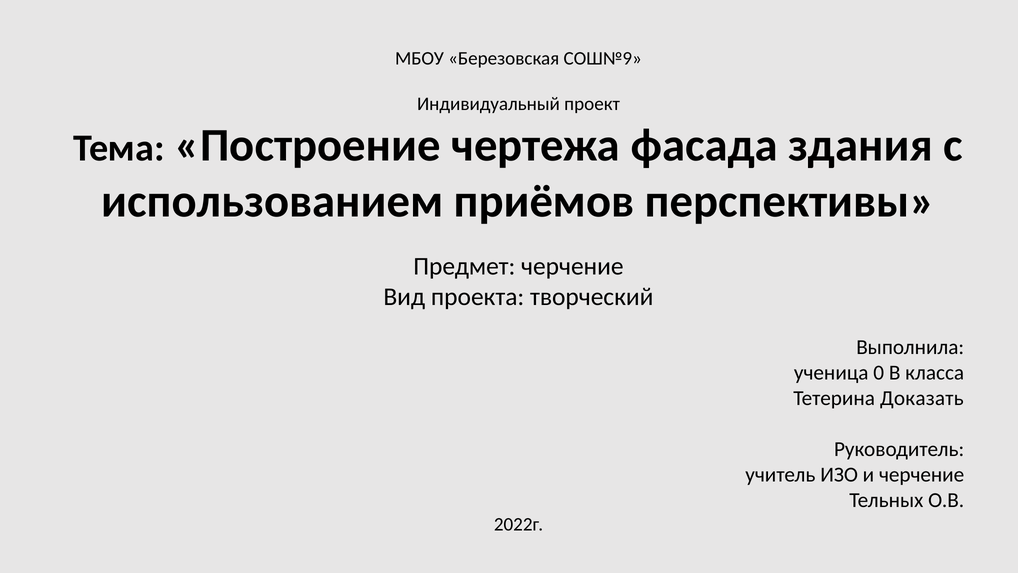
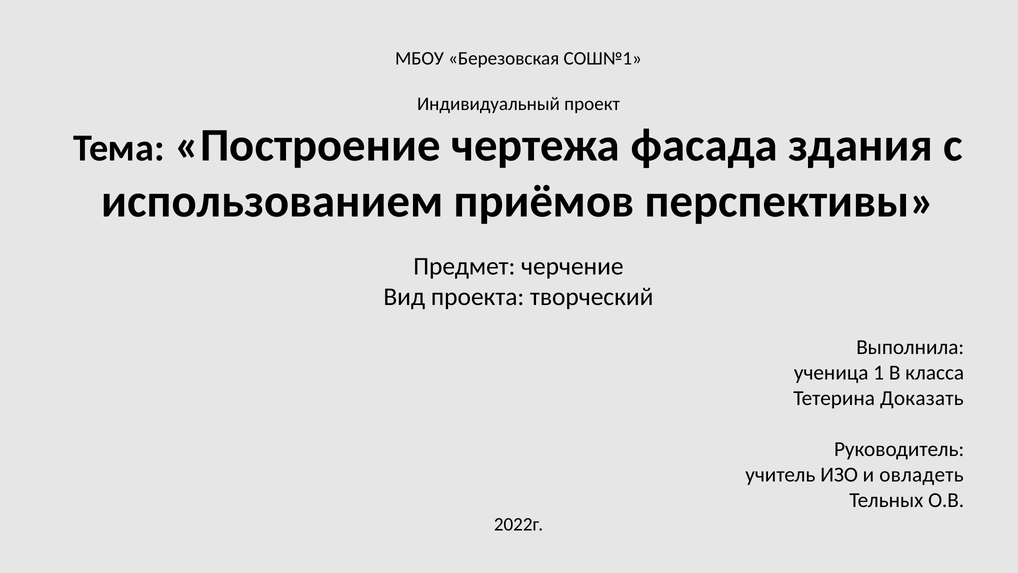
СОШ№9: СОШ№9 -> СОШ№1
0: 0 -> 1
и черчение: черчение -> овладеть
